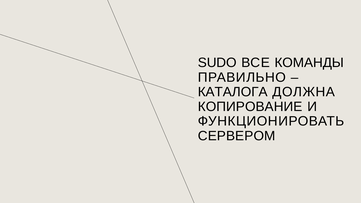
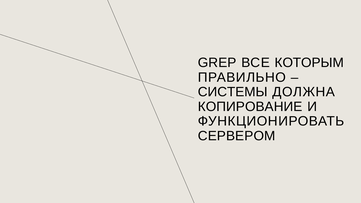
SUDO: SUDO -> GREP
КОМАНДЫ: КОМАНДЫ -> КОТОРЫМ
КАТАЛОГА: КАТАЛОГА -> СИСТЕМЫ
